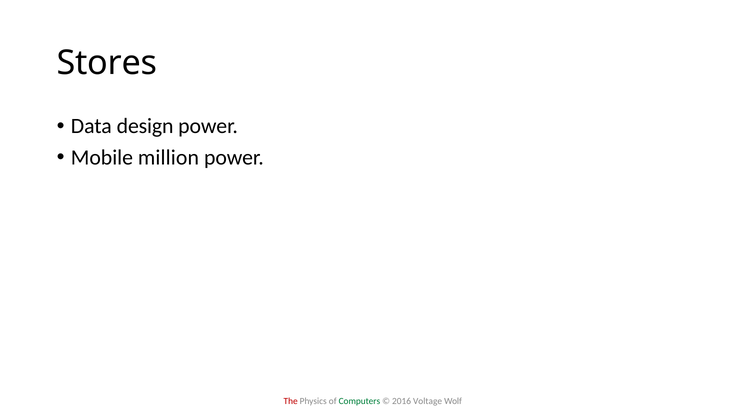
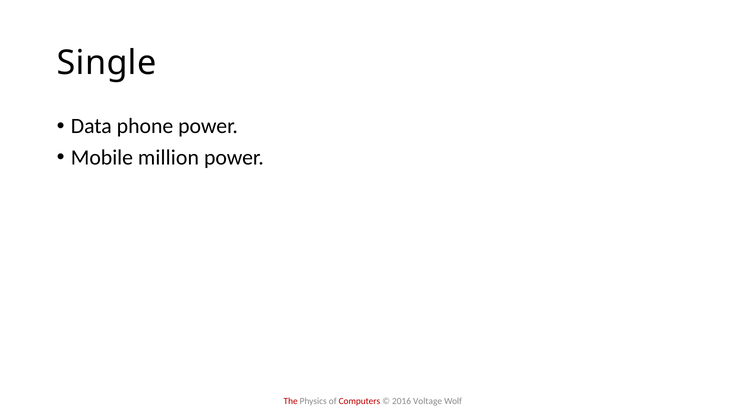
Stores: Stores -> Single
design: design -> phone
Computers colour: green -> red
